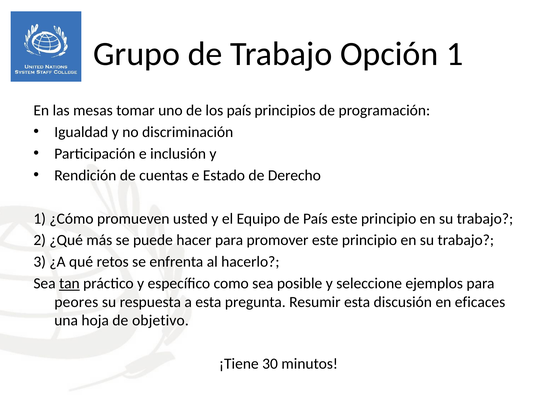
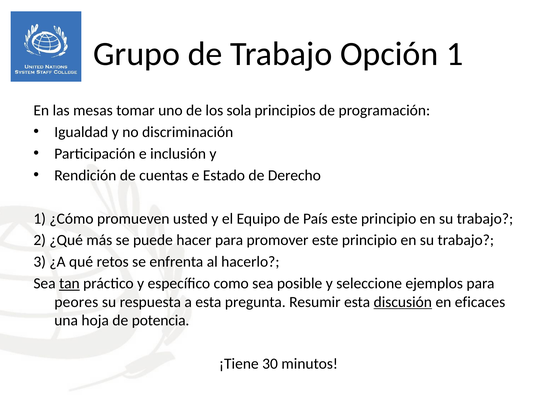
los país: país -> sola
discusión underline: none -> present
objetivo: objetivo -> potencia
